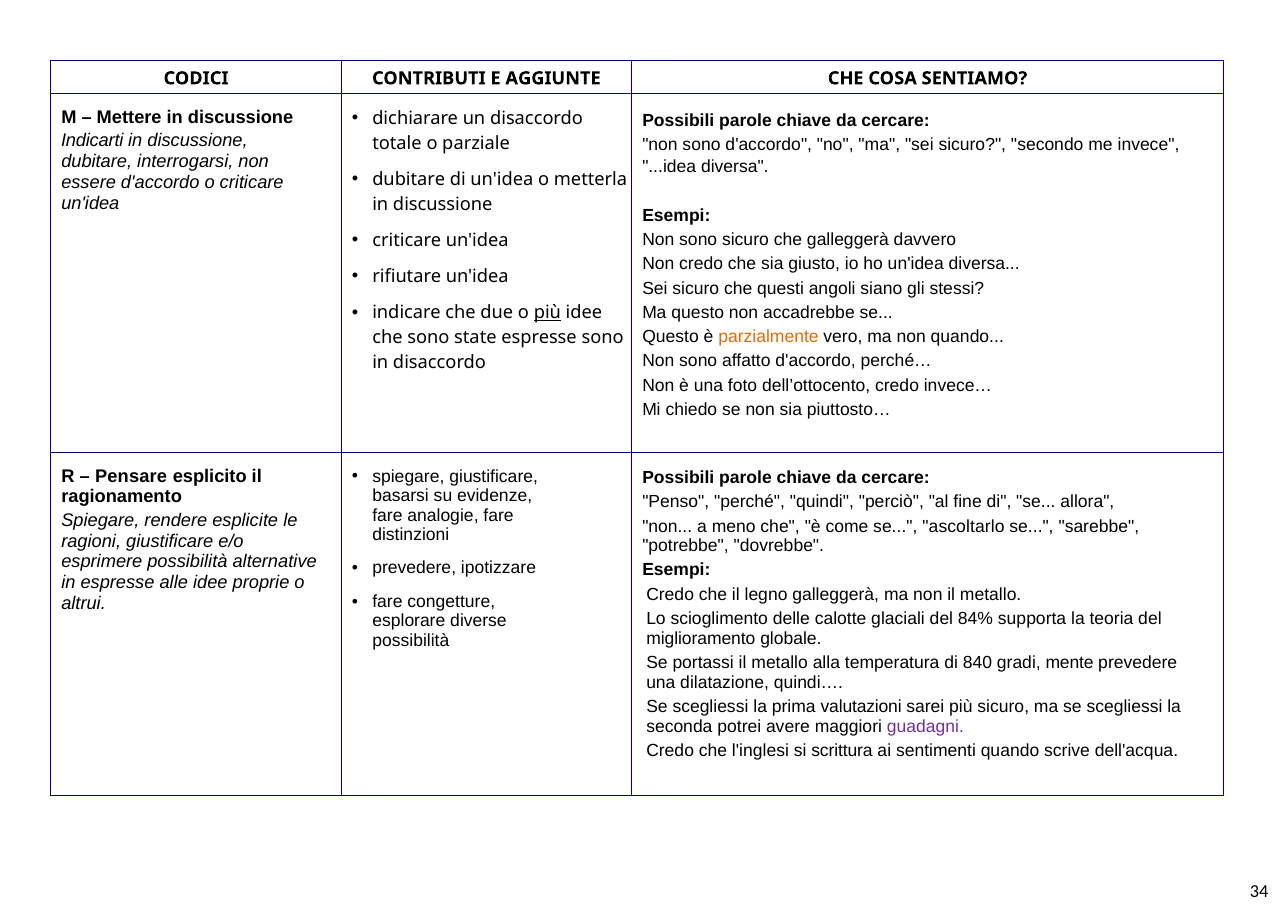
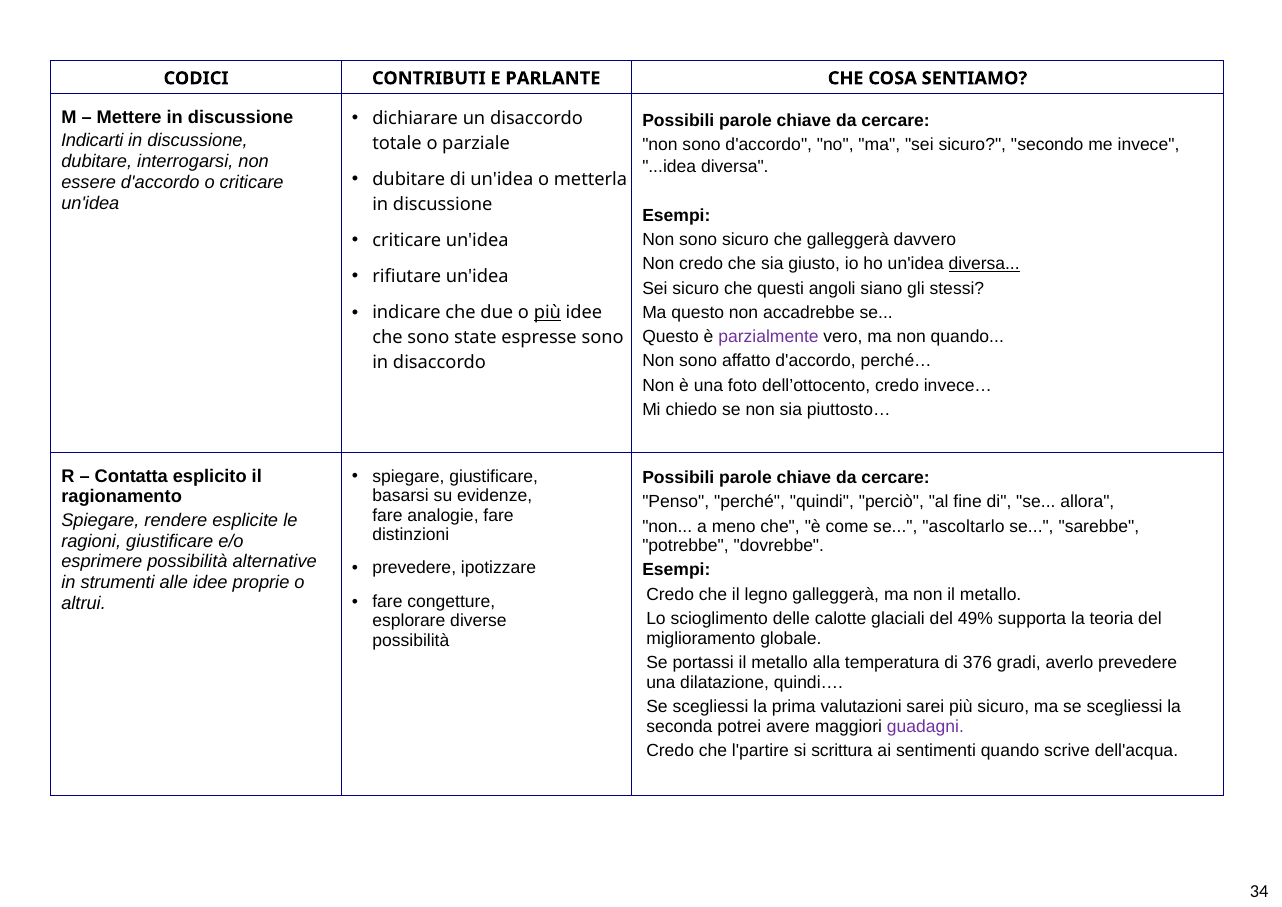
AGGIUNTE: AGGIUNTE -> PARLANTE
diversa at (984, 264) underline: none -> present
parzialmente colour: orange -> purple
Pensare: Pensare -> Contatta
in espresse: espresse -> strumenti
84%: 84% -> 49%
840: 840 -> 376
mente: mente -> averlo
l'inglesi: l'inglesi -> l'partire
